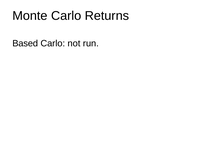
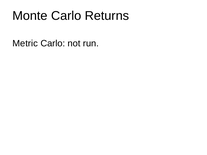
Based: Based -> Metric
